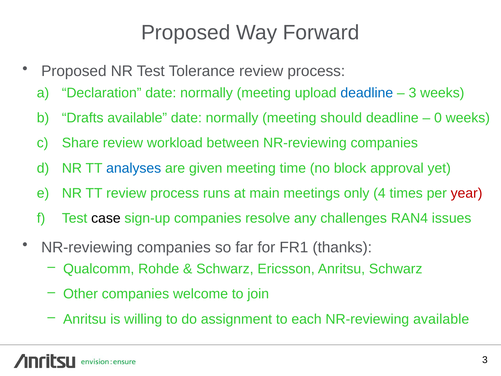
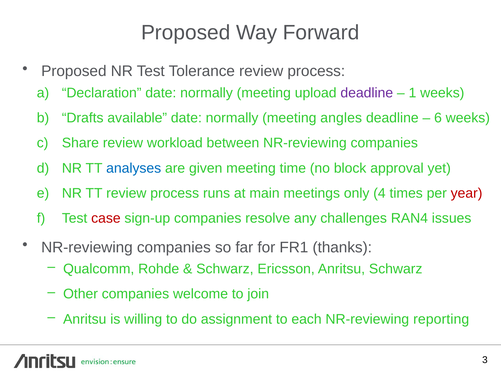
deadline at (367, 93) colour: blue -> purple
3 at (412, 93): 3 -> 1
should: should -> angles
0: 0 -> 6
case colour: black -> red
NR-reviewing available: available -> reporting
